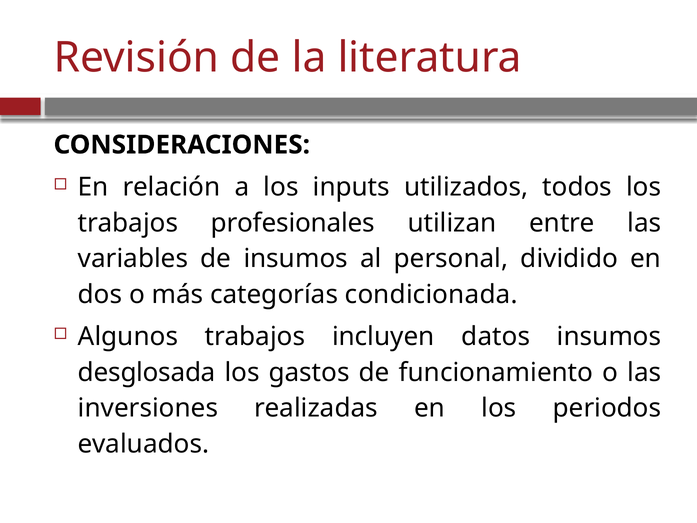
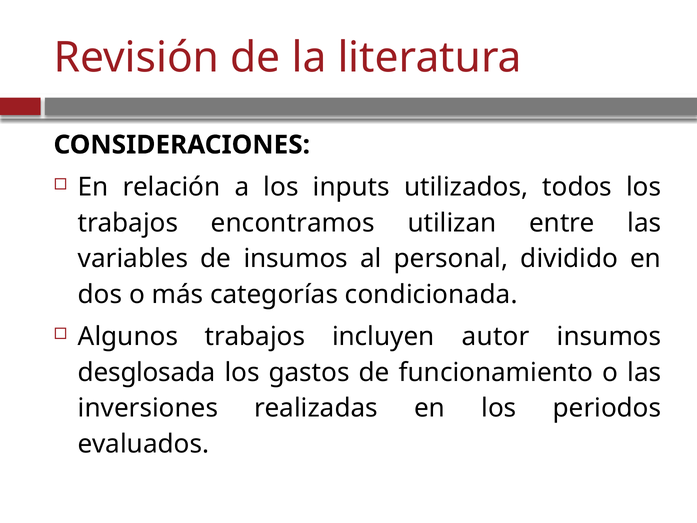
profesionales: profesionales -> encontramos
datos: datos -> autor
